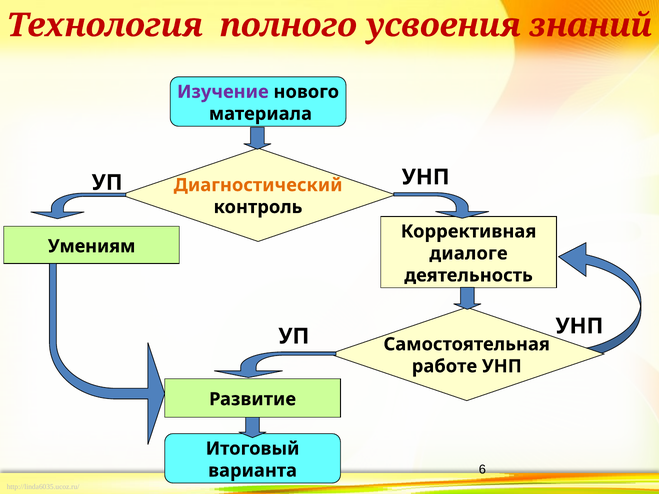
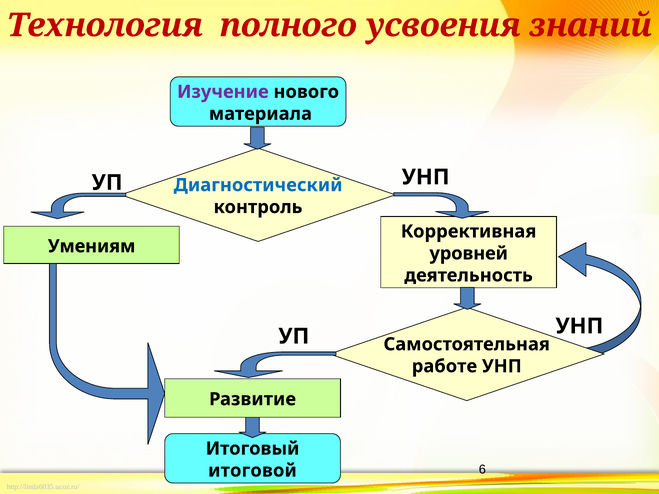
Диагностический colour: orange -> blue
диалоге: диалоге -> уровней
варианта: варианта -> итоговой
